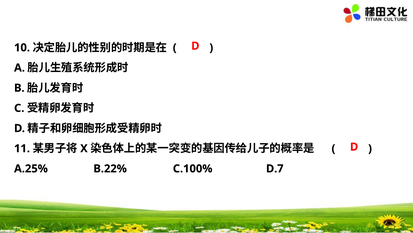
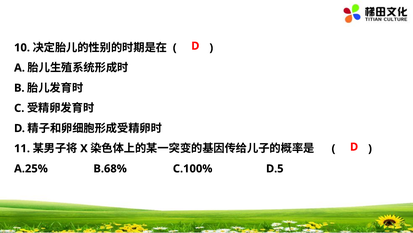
B.22%: B.22% -> B.68%
D.7: D.7 -> D.5
